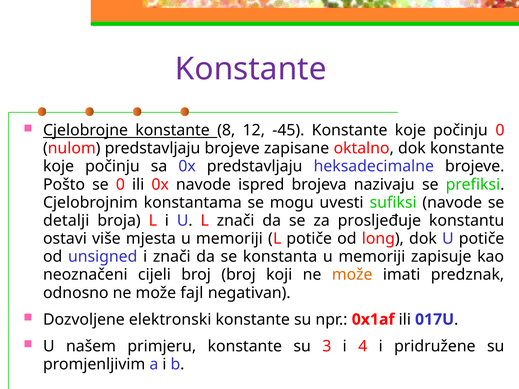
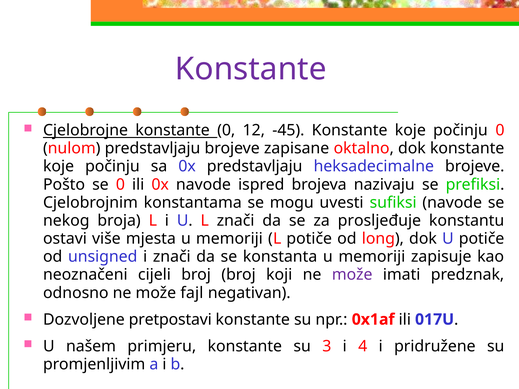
konstante 8: 8 -> 0
detalji: detalji -> nekog
može at (352, 275) colour: orange -> purple
elektronski: elektronski -> pretpostavi
